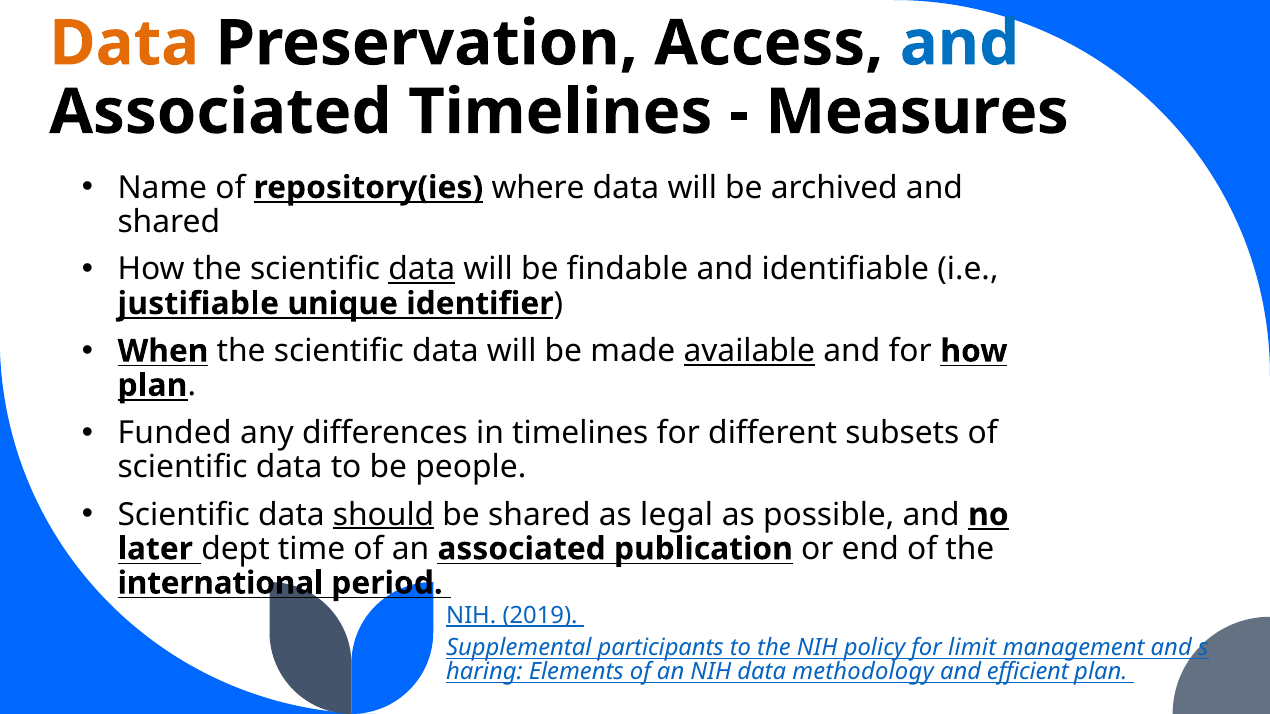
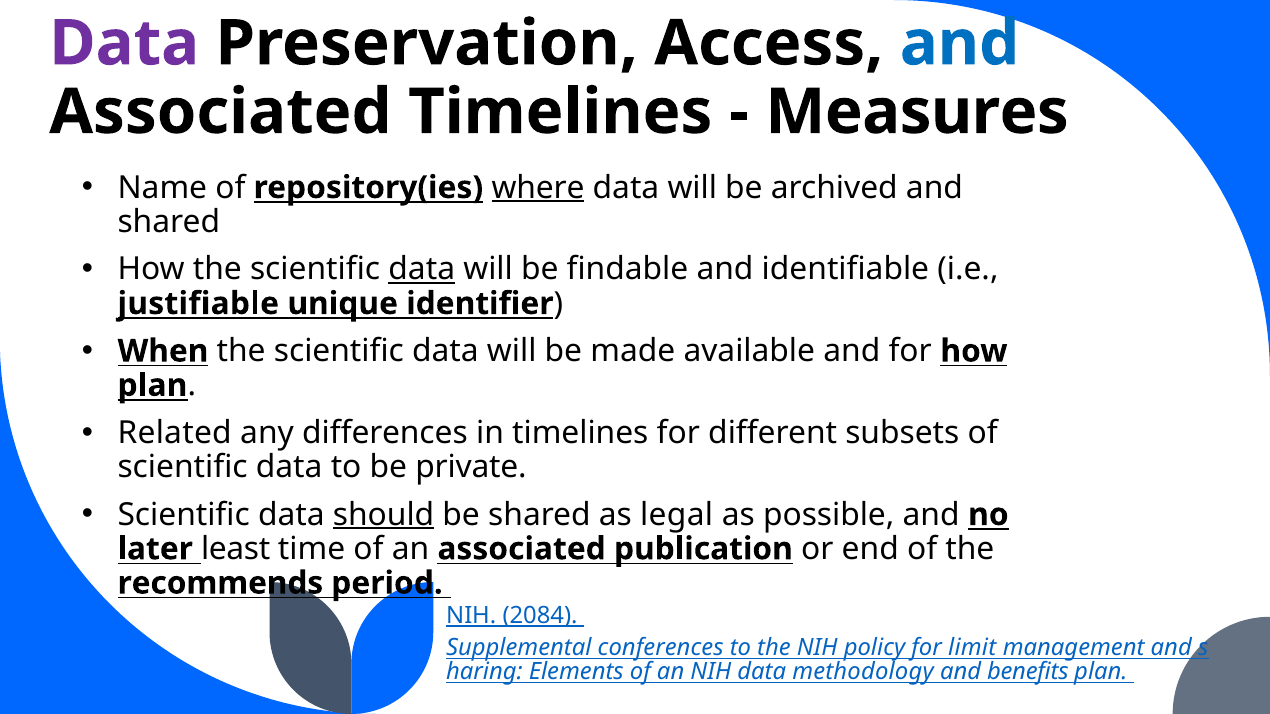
Data at (124, 44) colour: orange -> purple
where underline: none -> present
available underline: present -> none
Funded: Funded -> Related
people: people -> private
dept: dept -> least
international: international -> recommends
2019: 2019 -> 2084
participants: participants -> conferences
efficient: efficient -> benefits
